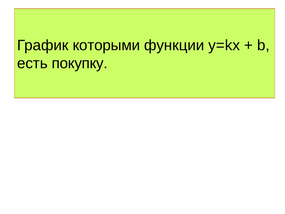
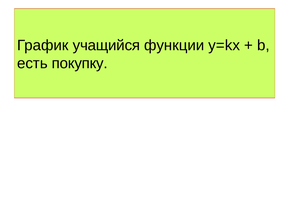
которыми: которыми -> учащийся
